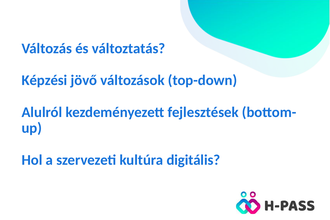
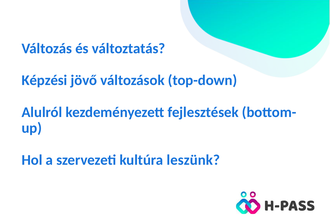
digitális: digitális -> leszünk
